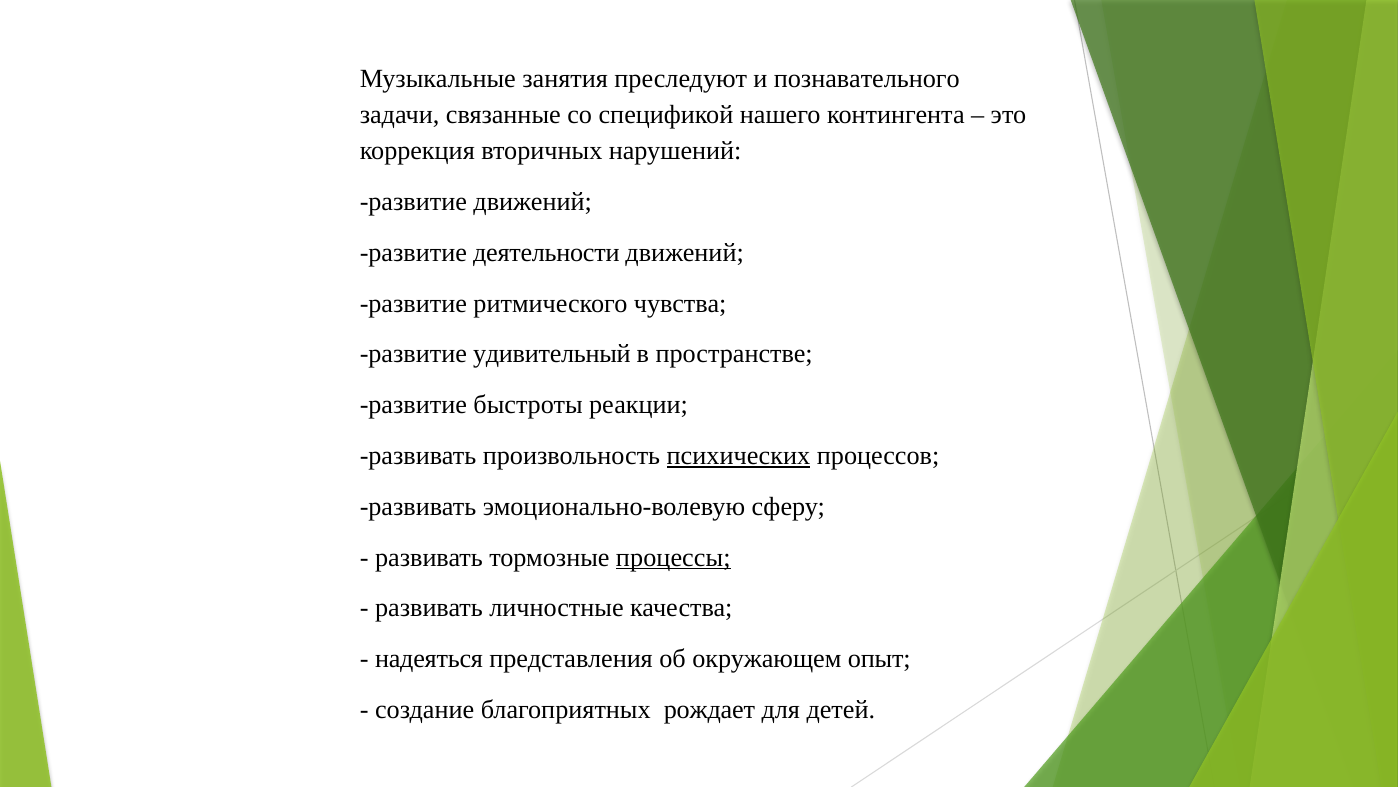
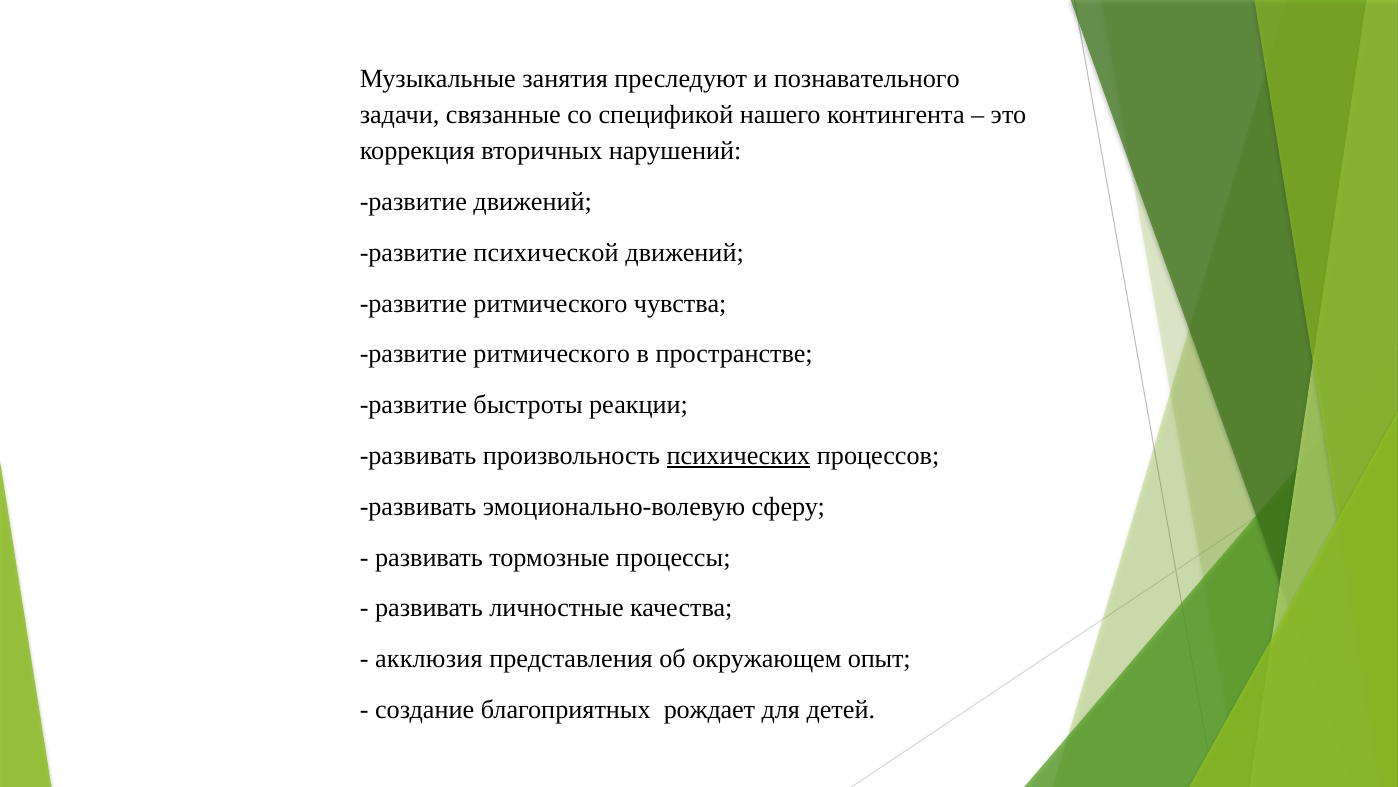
деятельности: деятельности -> психической
удивительный at (552, 354): удивительный -> ритмического
процессы underline: present -> none
надеяться: надеяться -> акклюзия
